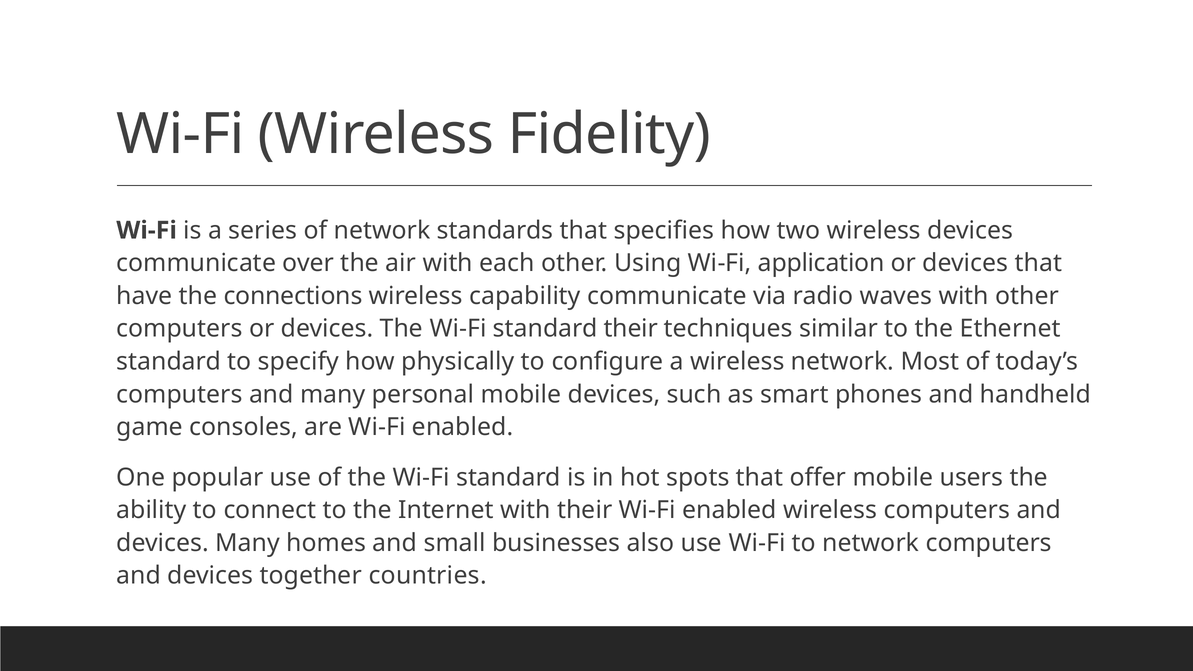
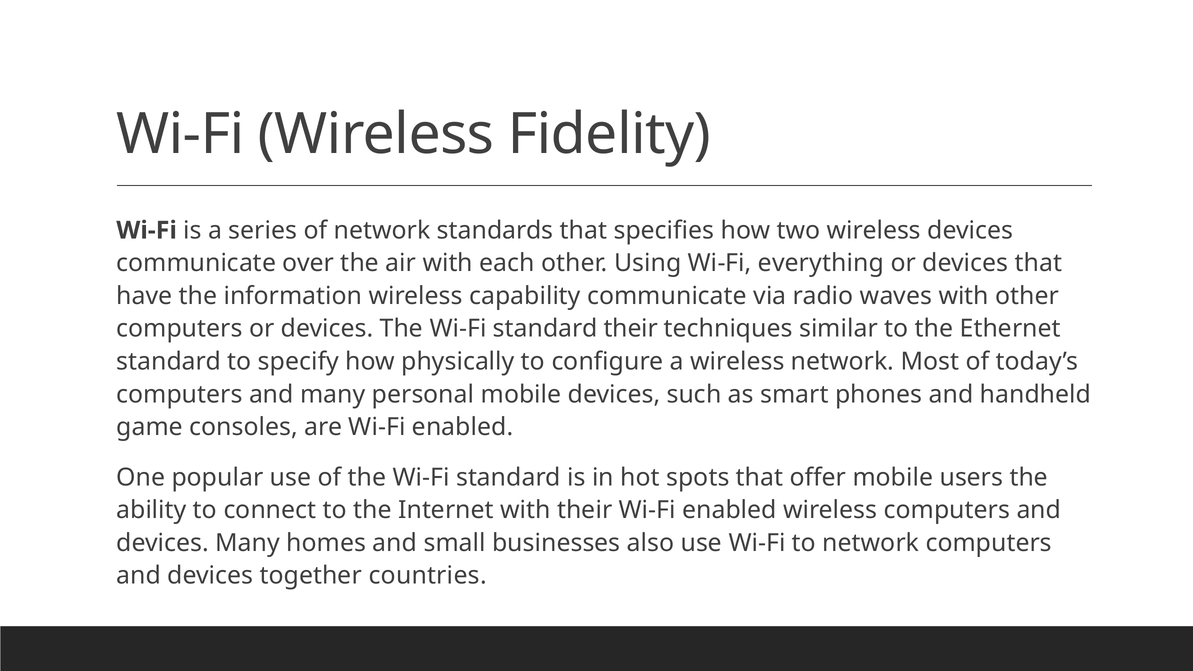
application: application -> everything
connections: connections -> information
